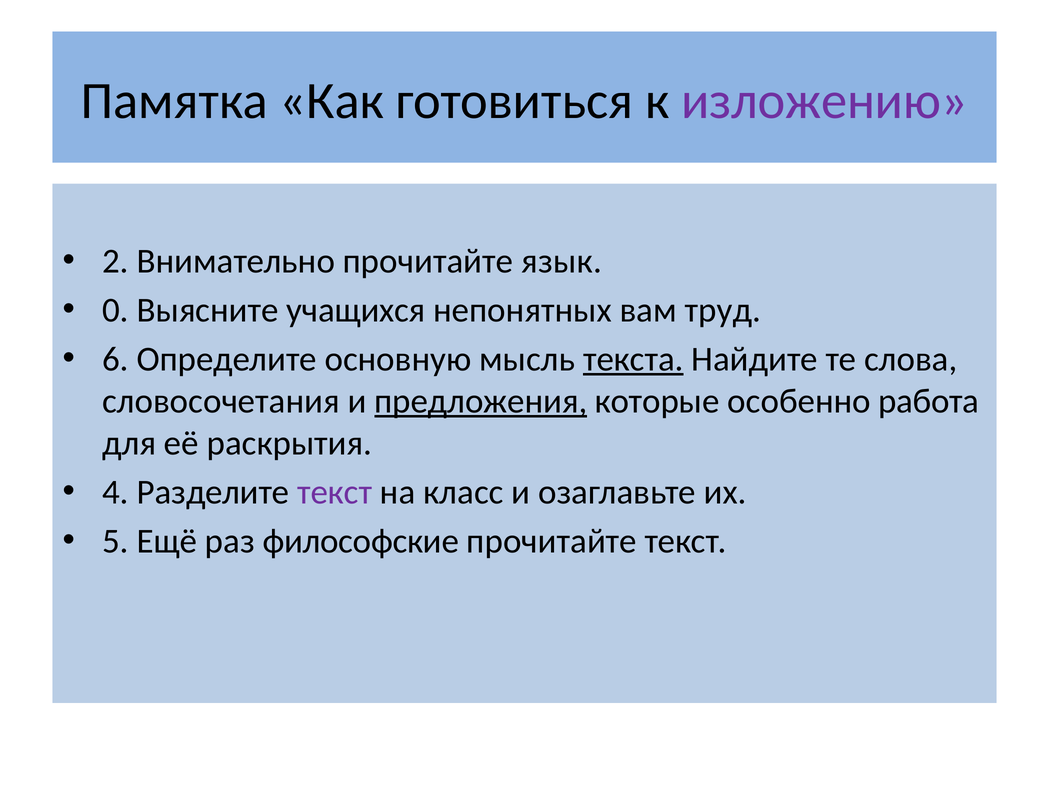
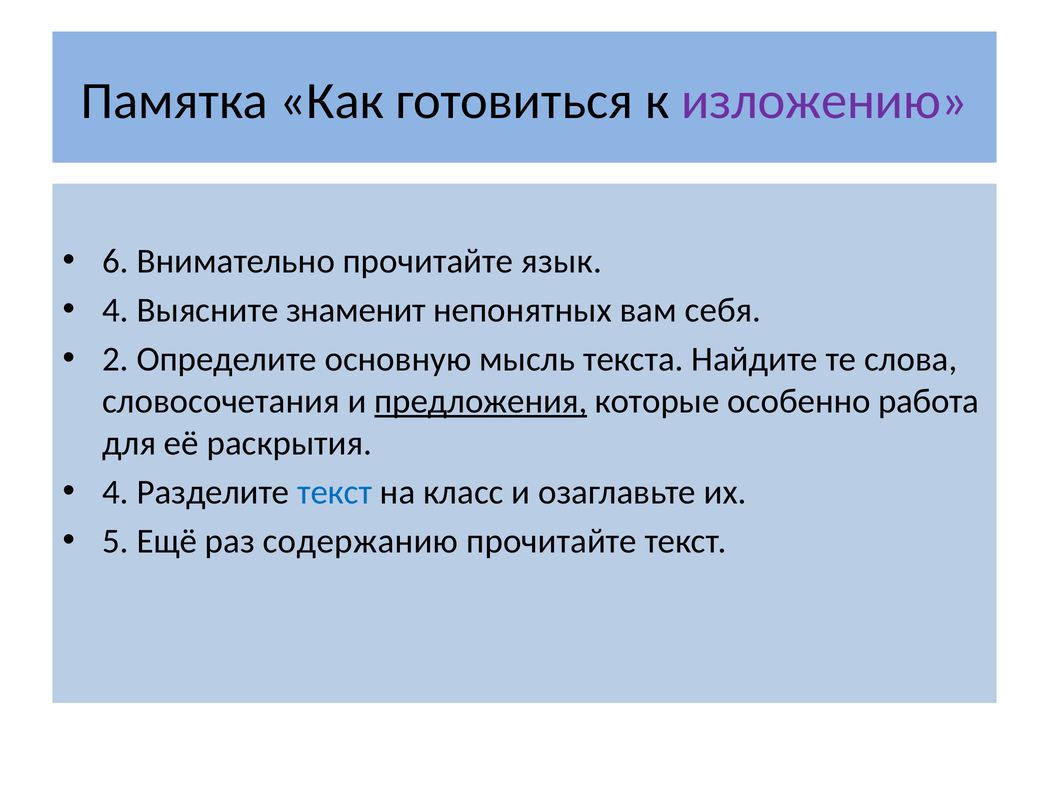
2: 2 -> 6
0 at (116, 310): 0 -> 4
учащихся: учащихся -> знаменит
труд: труд -> себя
6: 6 -> 2
текста underline: present -> none
текст at (335, 492) colour: purple -> blue
философские: философские -> содержанию
